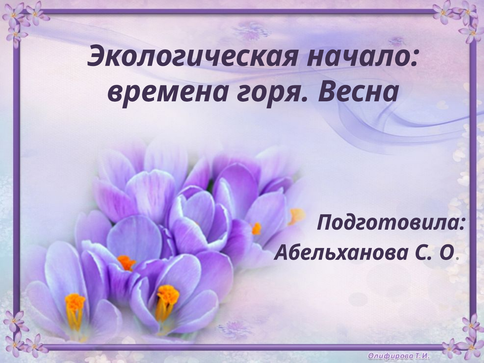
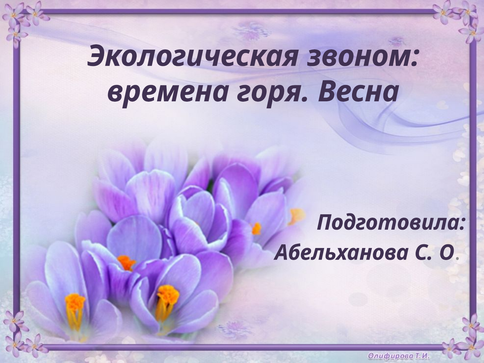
начало: начало -> звоном
